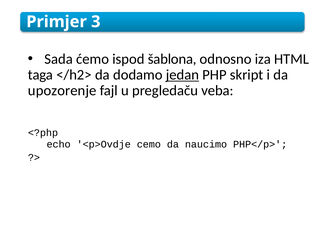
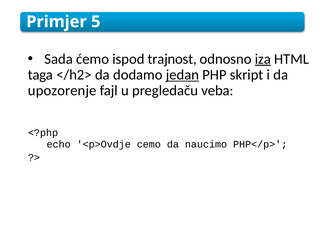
3: 3 -> 5
šablona: šablona -> trajnost
iza underline: none -> present
